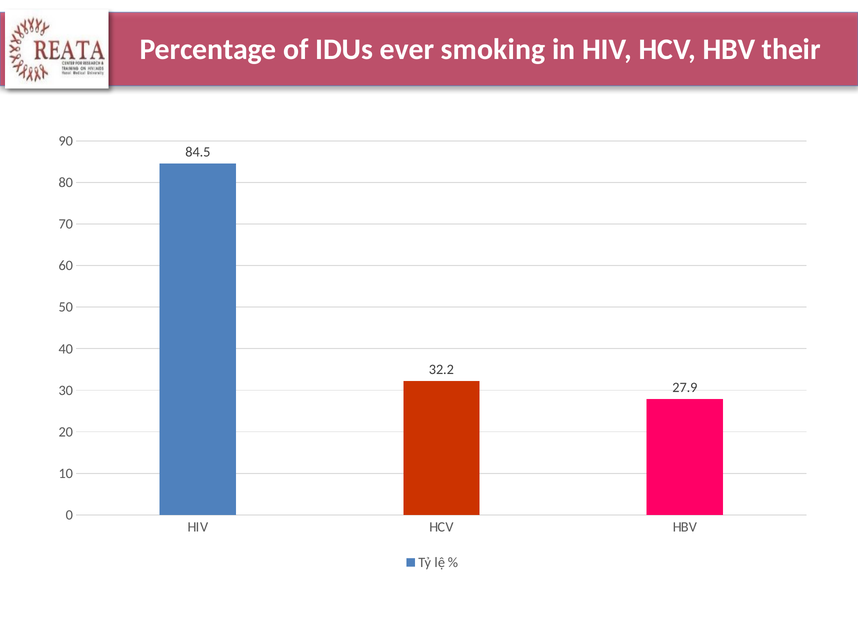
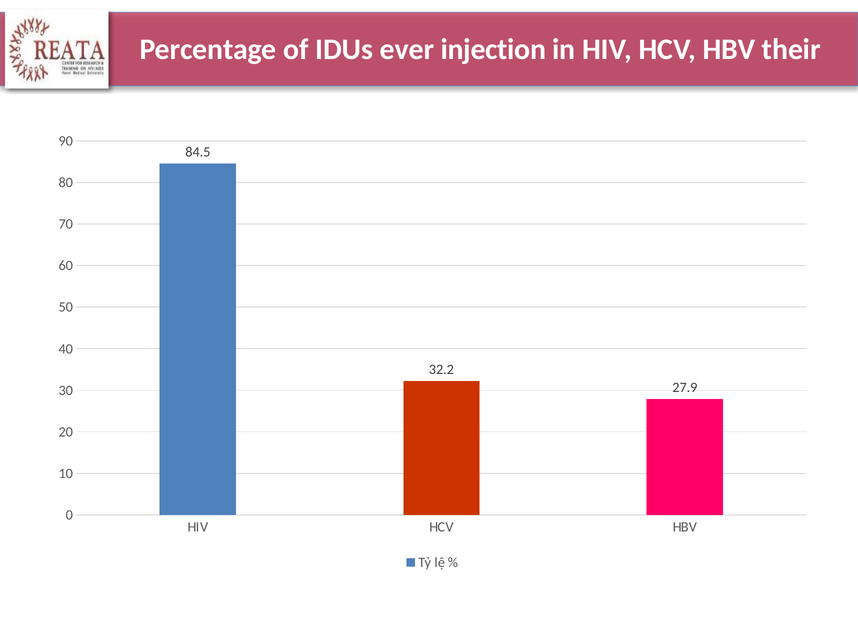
smoking: smoking -> injection
